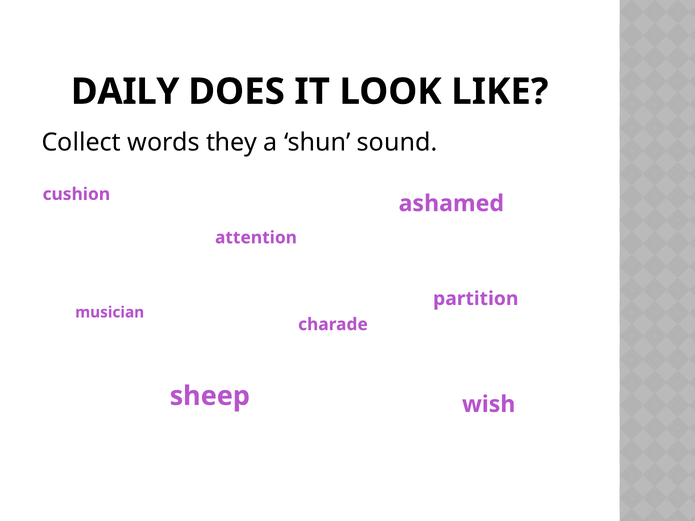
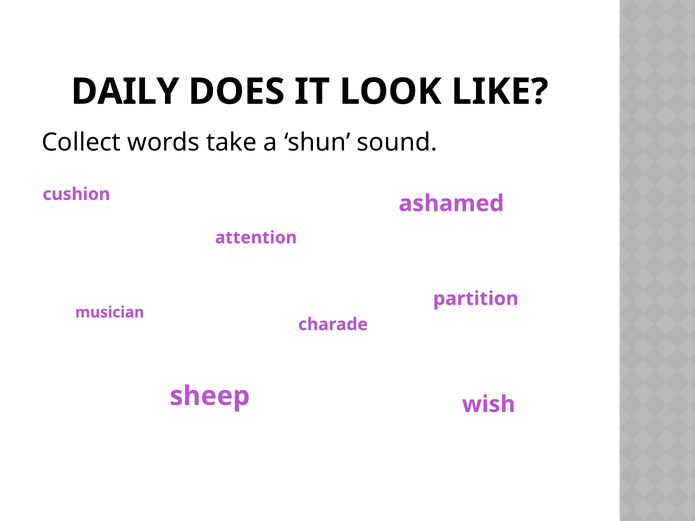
they: they -> take
